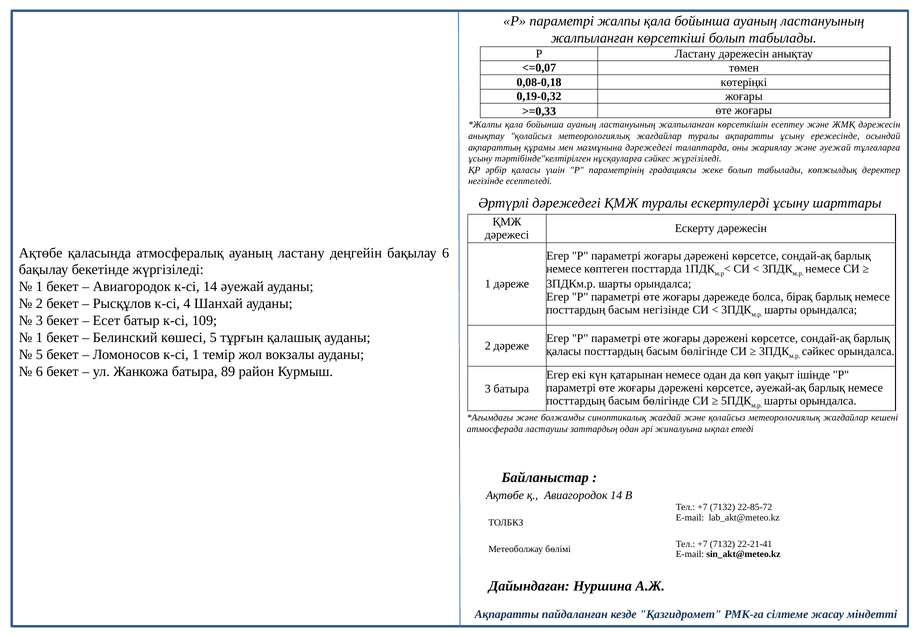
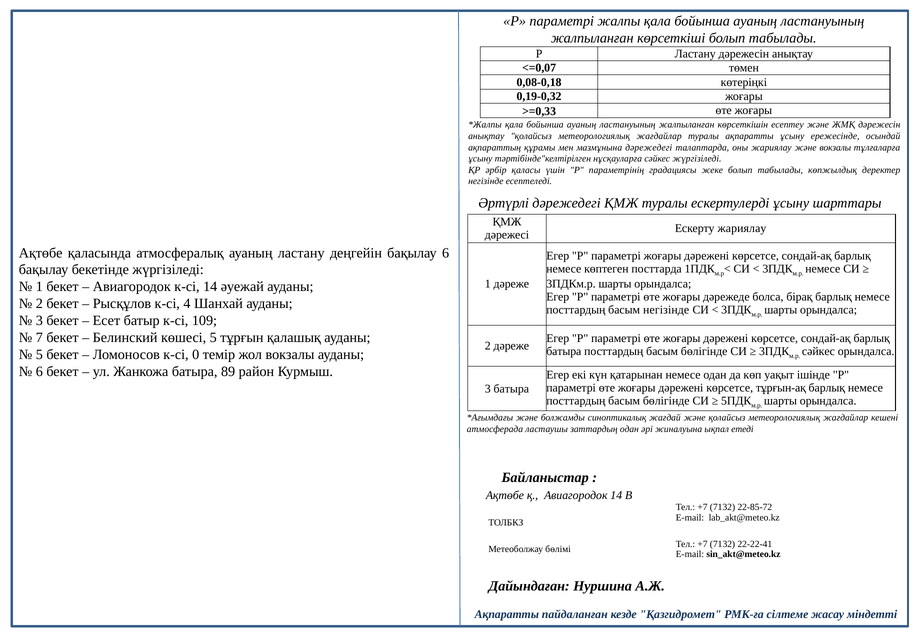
және әуежай: әуежай -> вокзалы
Ескерту дәрежесін: дәрежесін -> жариялау
1 at (39, 338): 1 -> 7
қаласы at (564, 351): қаласы -> батыра
к-сі 1: 1 -> 0
әуежай-ақ: әуежай-ақ -> тұрғын-ақ
22-21-41: 22-21-41 -> 22-22-41
